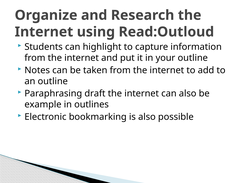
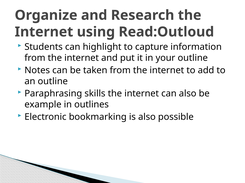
draft: draft -> skills
